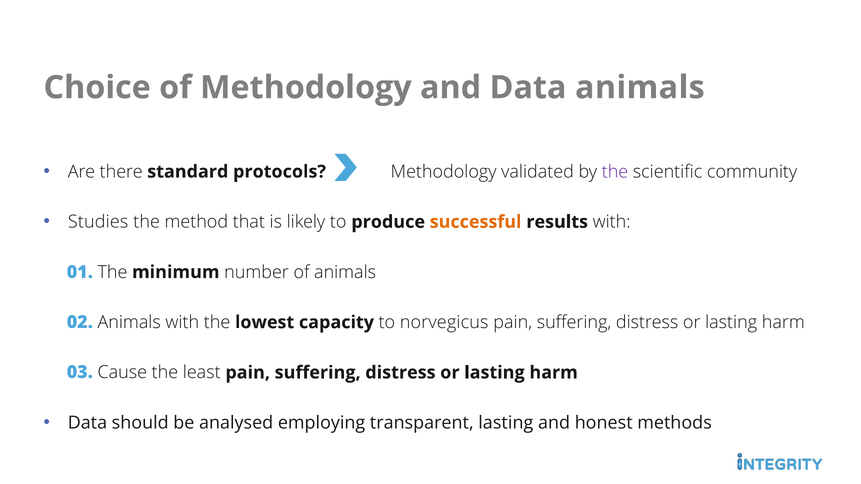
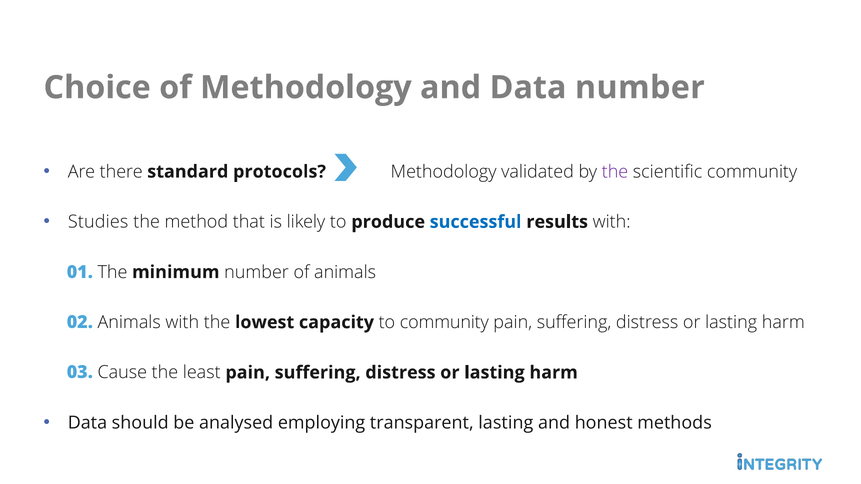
Data animals: animals -> number
successful colour: orange -> blue
to norvegicus: norvegicus -> community
